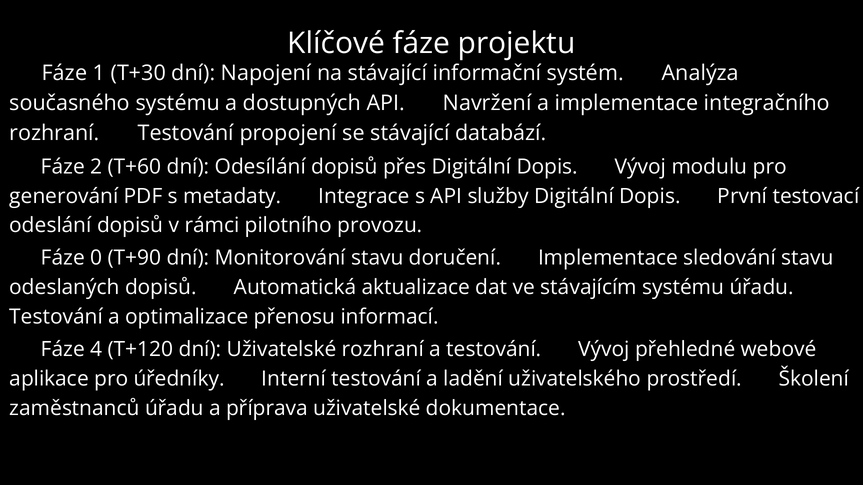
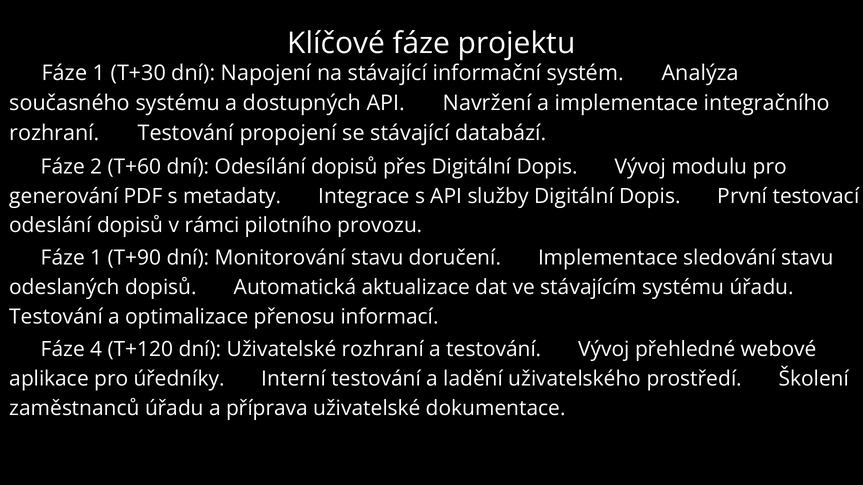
0 at (96, 258): 0 -> 1
